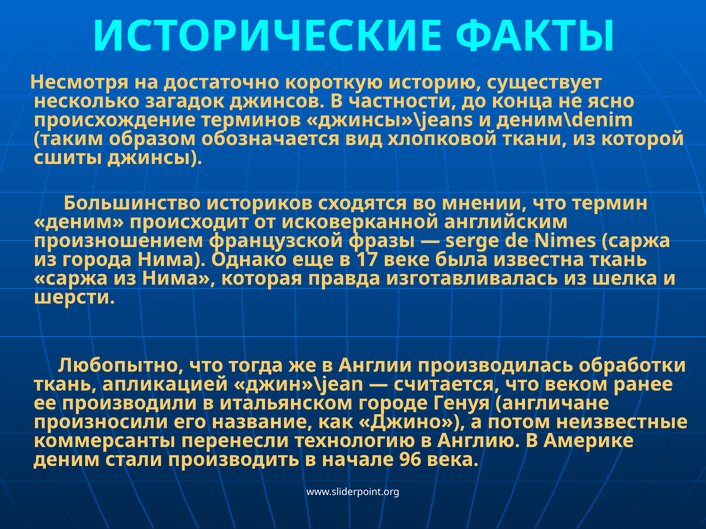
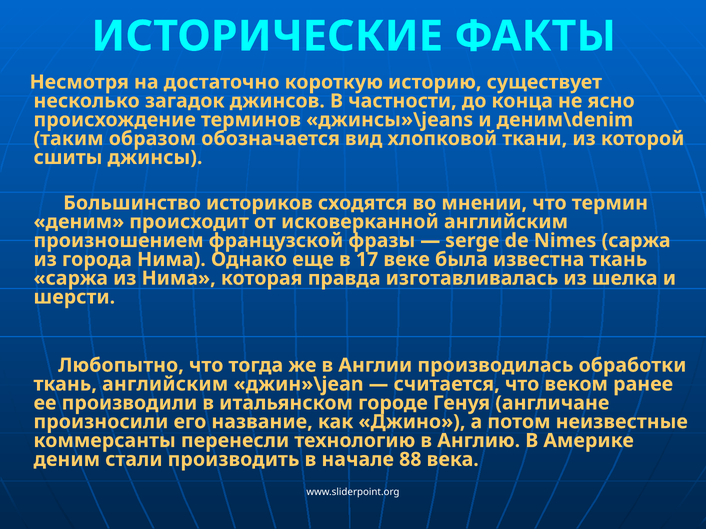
ткань апликацией: апликацией -> английским
96: 96 -> 88
